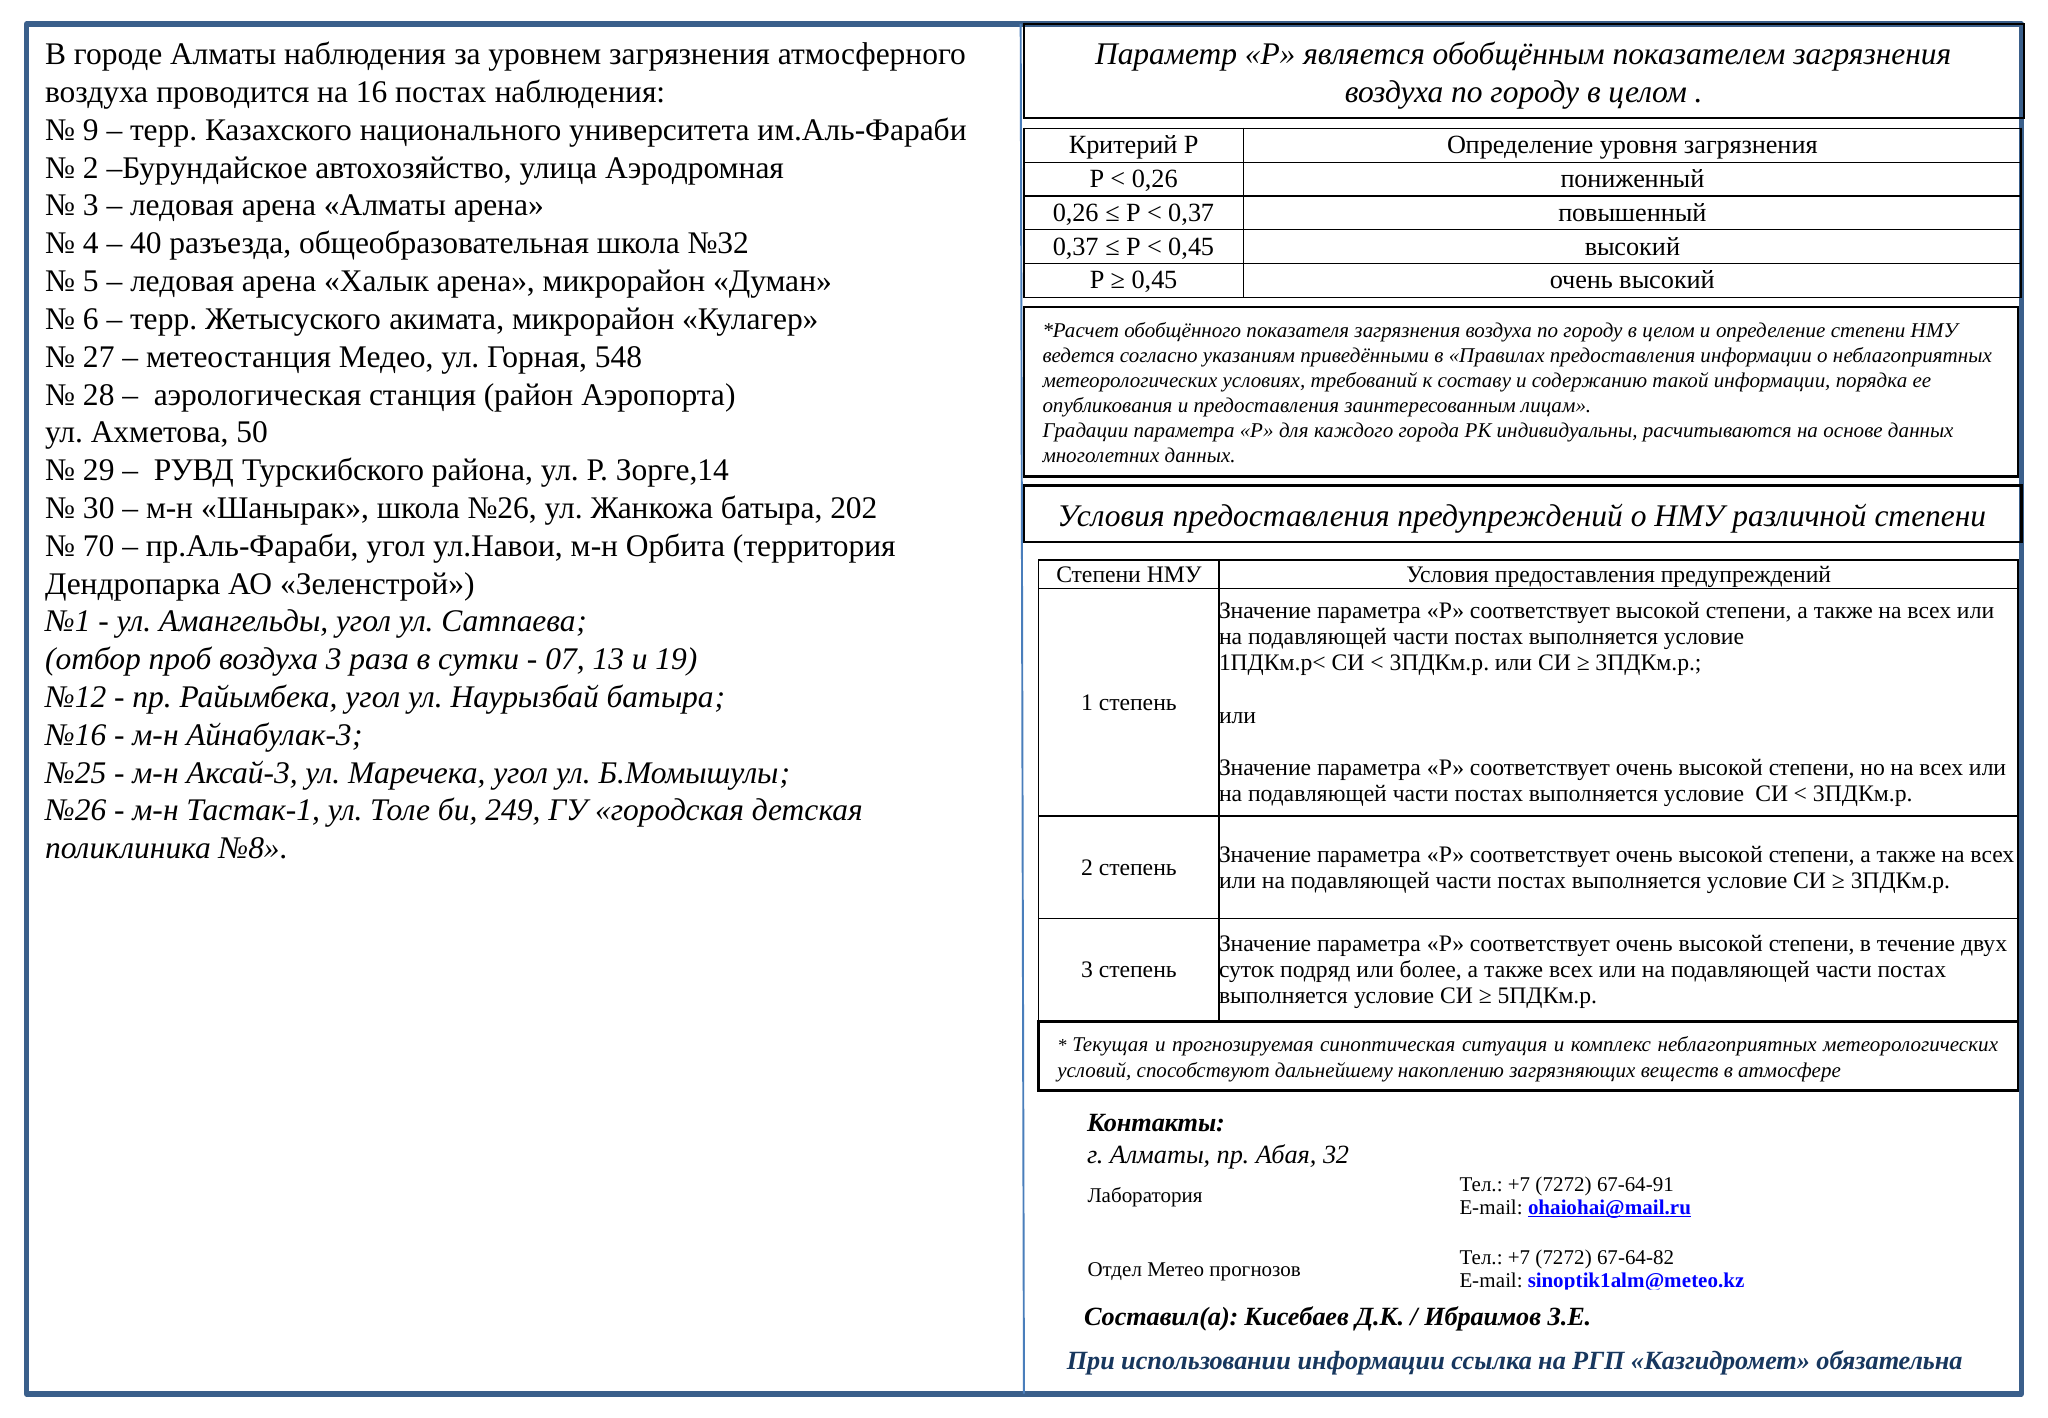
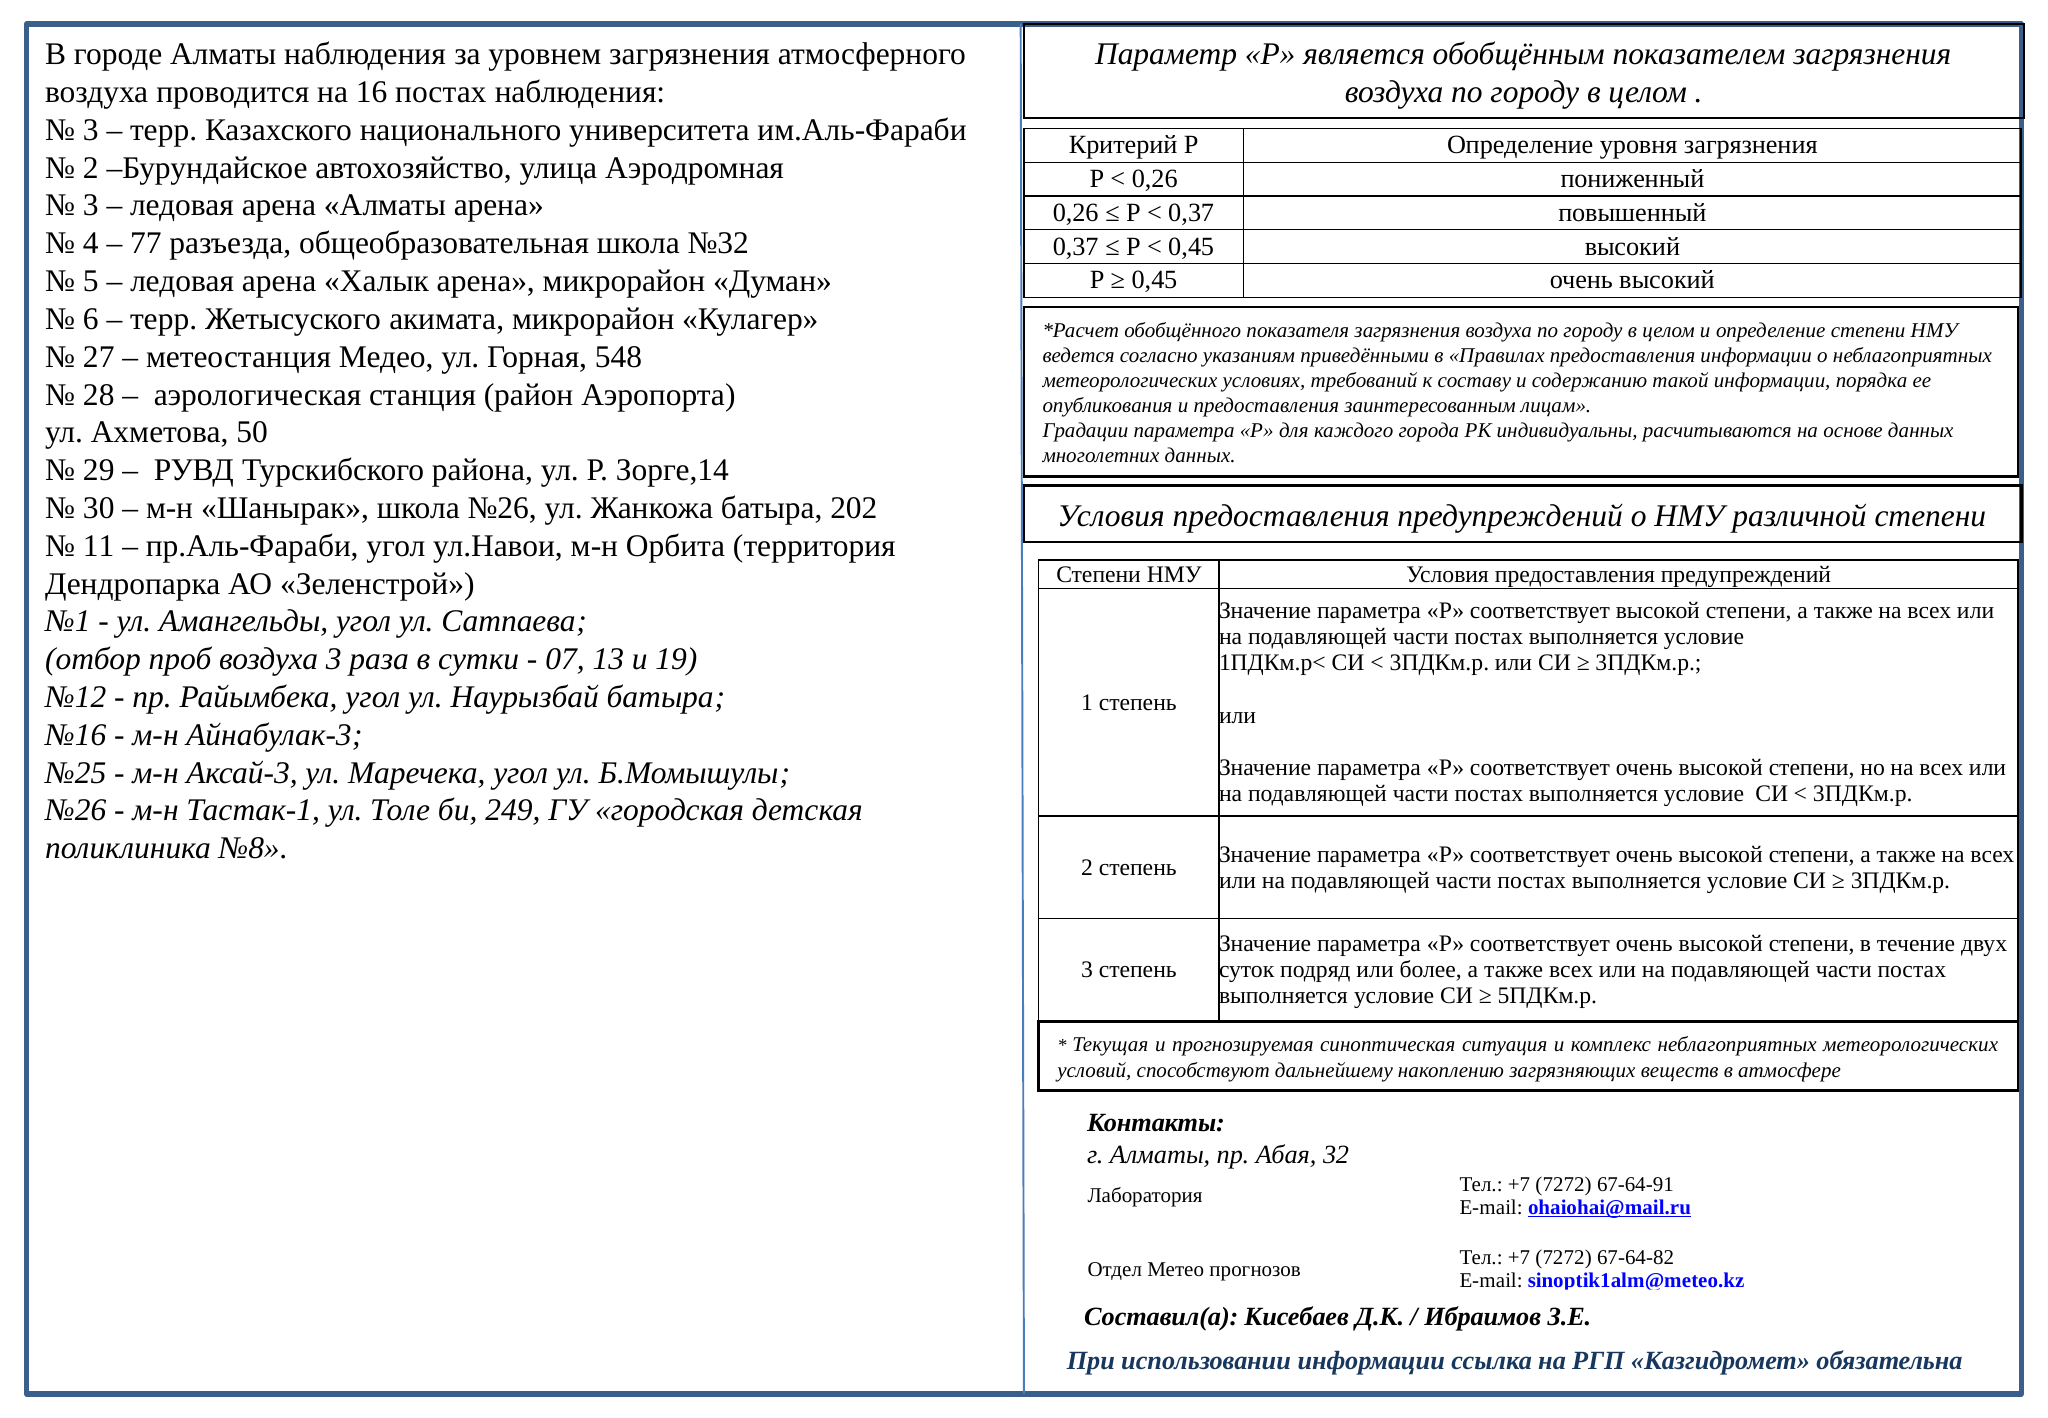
9 at (91, 130): 9 -> 3
40: 40 -> 77
70: 70 -> 11
